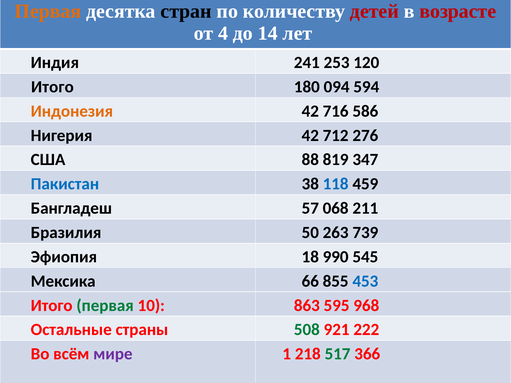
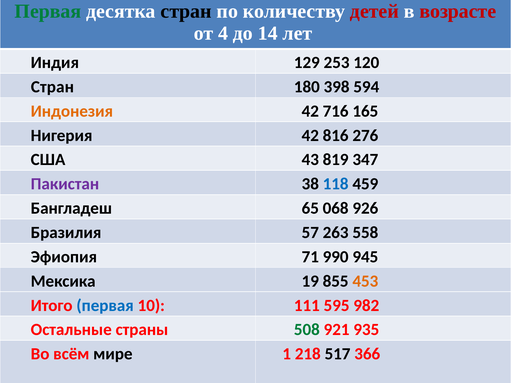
Первая at (48, 11) colour: orange -> green
241: 241 -> 129
Итого at (52, 87): Итого -> Стран
094: 094 -> 398
586: 586 -> 165
712: 712 -> 816
88: 88 -> 43
Пакистан colour: blue -> purple
57: 57 -> 65
211: 211 -> 926
50: 50 -> 57
739: 739 -> 558
18: 18 -> 71
545: 545 -> 945
66: 66 -> 19
453 colour: blue -> orange
первая at (105, 306) colour: green -> blue
863: 863 -> 111
968: 968 -> 982
222: 222 -> 935
мире colour: purple -> black
517 colour: green -> black
